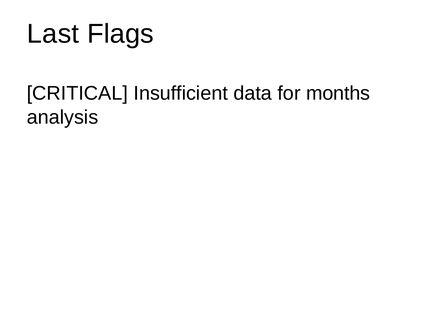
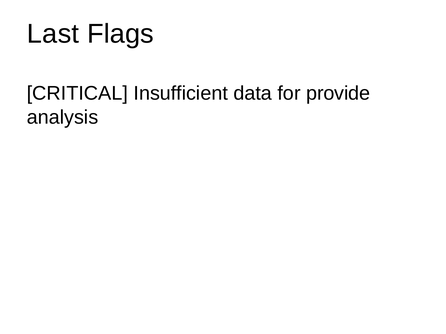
months: months -> provide
